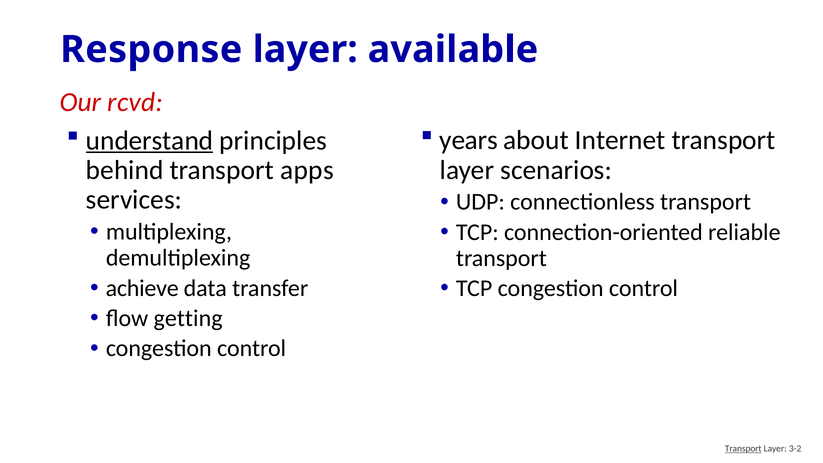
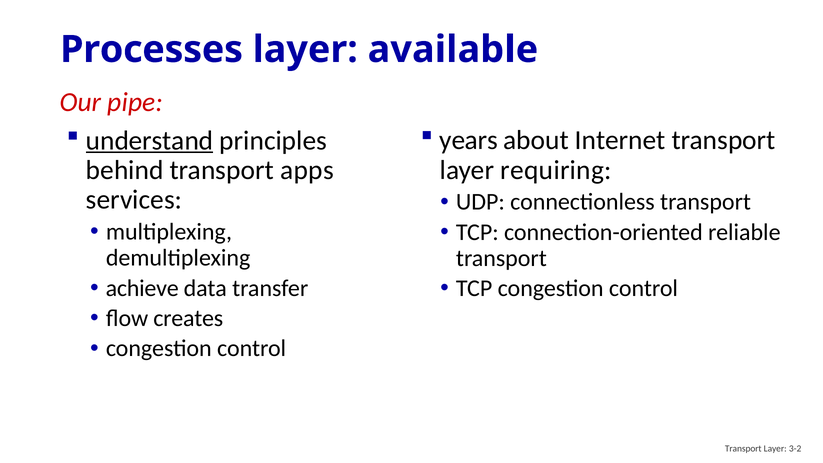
Response: Response -> Processes
rcvd: rcvd -> pipe
scenarios: scenarios -> requiring
getting: getting -> creates
Transport at (743, 449) underline: present -> none
